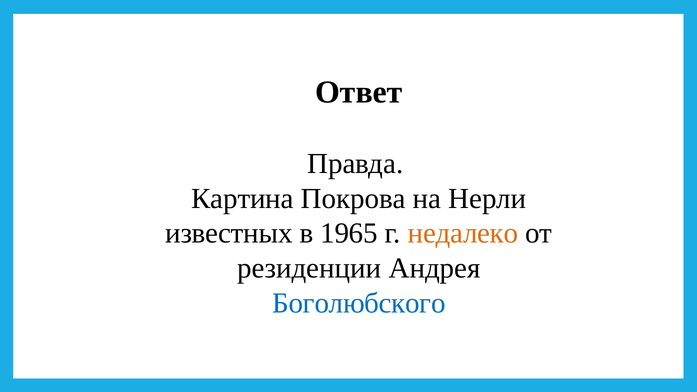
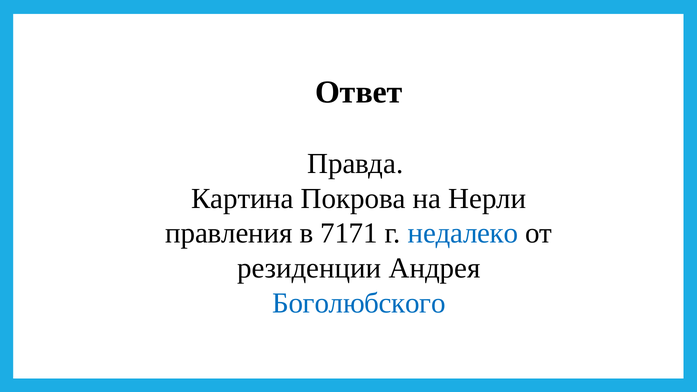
известных: известных -> правления
1965: 1965 -> 7171
недалеко colour: orange -> blue
